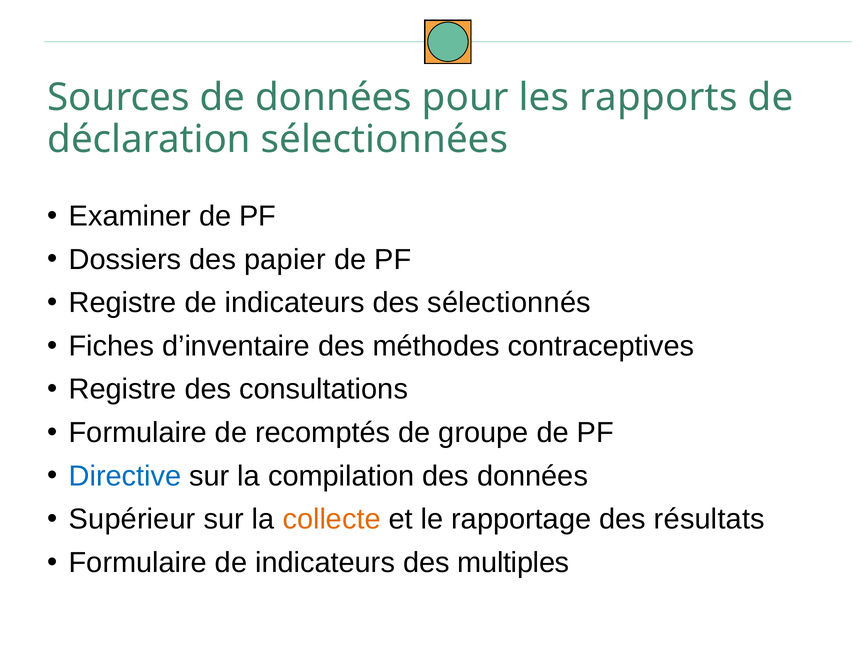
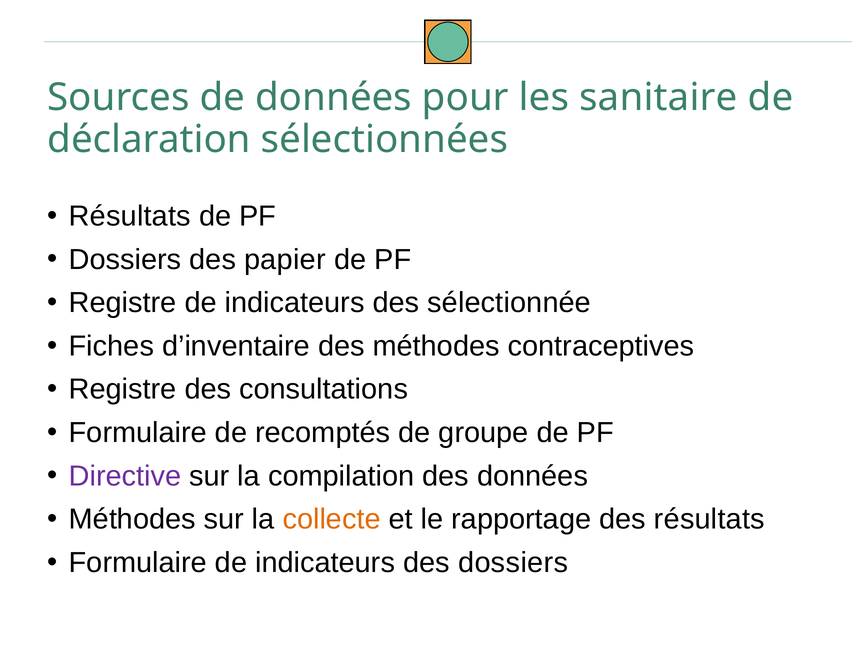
rapports: rapports -> sanitaire
Examiner at (130, 216): Examiner -> Résultats
sélectionnés: sélectionnés -> sélectionnée
Directive colour: blue -> purple
Supérieur at (132, 519): Supérieur -> Méthodes
des multiples: multiples -> dossiers
